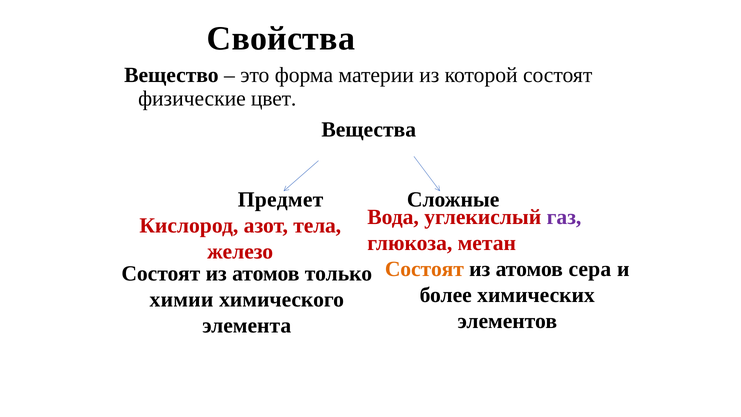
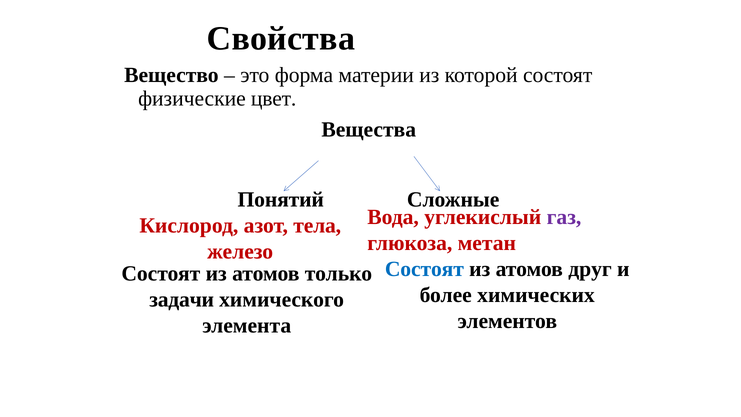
Предмет: Предмет -> Понятий
Состоят at (424, 269) colour: orange -> blue
сера: сера -> друг
химии: химии -> задачи
